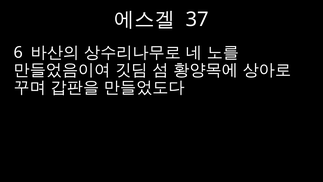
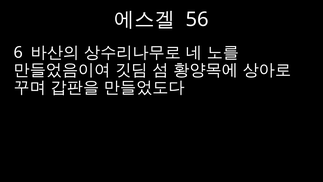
37: 37 -> 56
